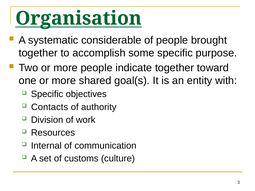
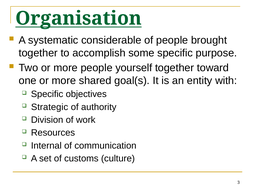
indicate: indicate -> yourself
Contacts: Contacts -> Strategic
